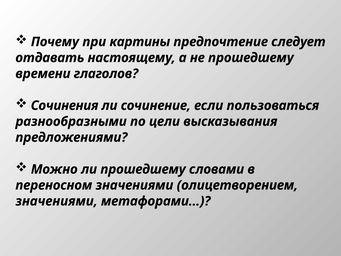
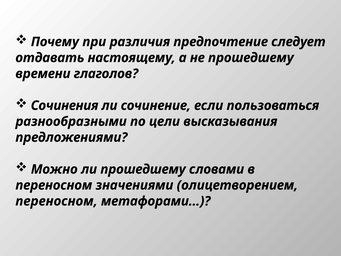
картины: картины -> различия
значениями at (56, 201): значениями -> переносном
